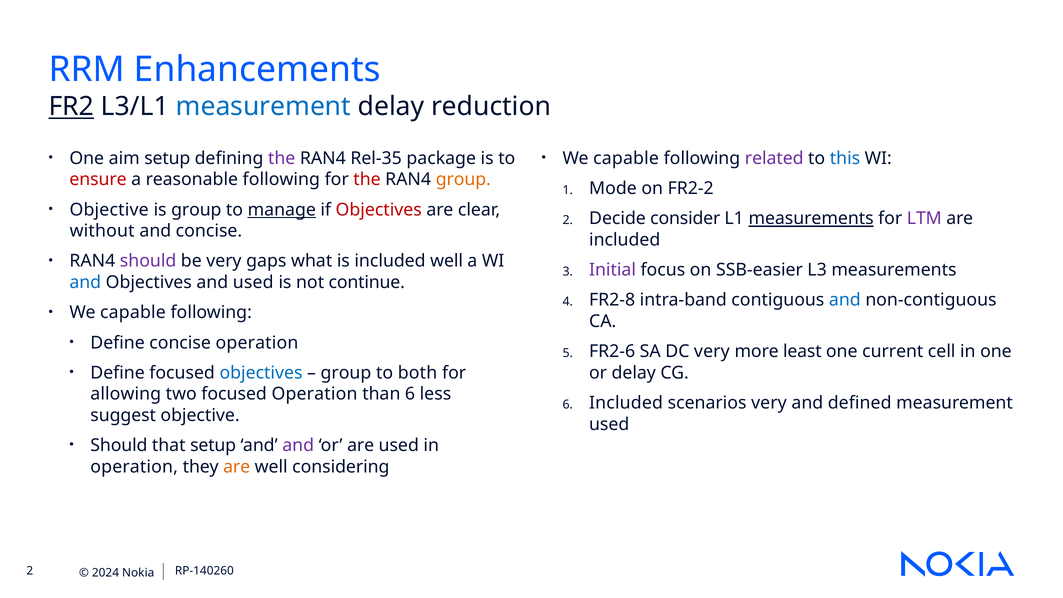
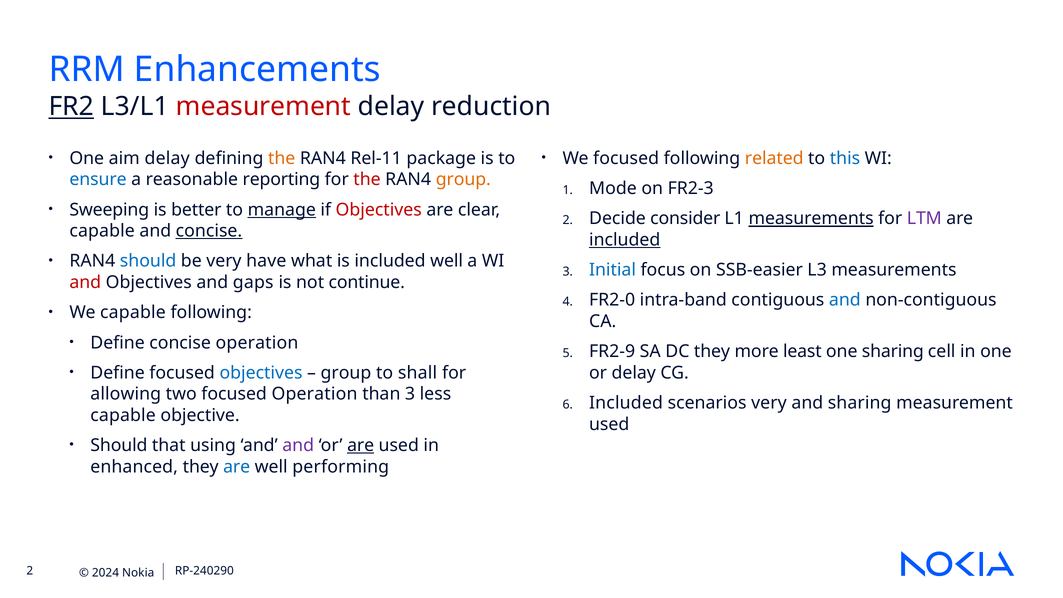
measurement at (263, 107) colour: blue -> red
aim setup: setup -> delay
the at (282, 158) colour: purple -> orange
Rel-35: Rel-35 -> Rel-11
capable at (626, 158): capable -> focused
related colour: purple -> orange
ensure colour: red -> blue
reasonable following: following -> reporting
FR2-2: FR2-2 -> FR2-3
Objective at (109, 210): Objective -> Sweeping
is group: group -> better
without at (102, 231): without -> capable
concise at (209, 231) underline: none -> present
included at (625, 240) underline: none -> present
should at (148, 261) colour: purple -> blue
gaps: gaps -> have
Initial colour: purple -> blue
and at (85, 282) colour: blue -> red
and used: used -> gaps
FR2-8: FR2-8 -> FR2-0
FR2-6: FR2-6 -> FR2-9
DC very: very -> they
one current: current -> sharing
both: both -> shall
than 6: 6 -> 3
and defined: defined -> sharing
suggest at (123, 415): suggest -> capable
that setup: setup -> using
are at (361, 445) underline: none -> present
operation at (134, 467): operation -> enhanced
are at (237, 467) colour: orange -> blue
considering: considering -> performing
RP-140260: RP-140260 -> RP-240290
